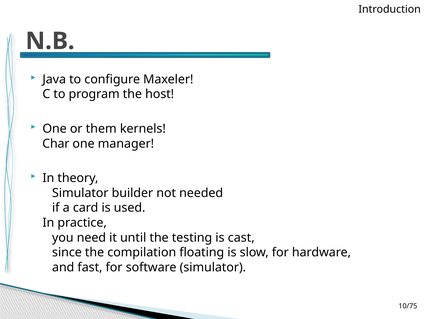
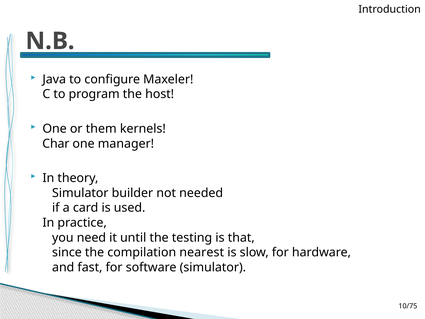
cast: cast -> that
floating: floating -> nearest
